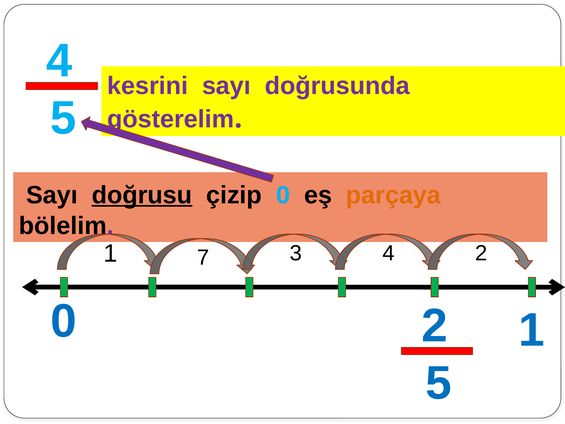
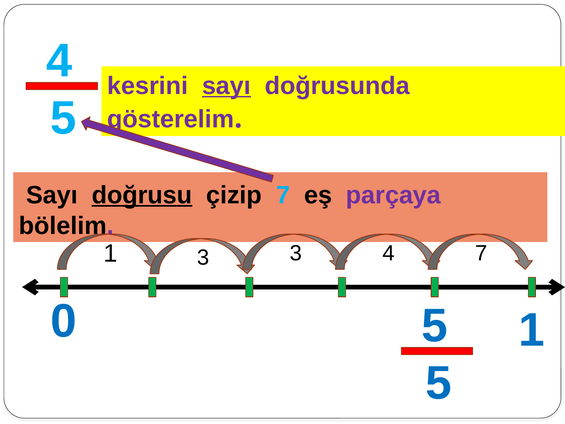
sayı at (226, 86) underline: none -> present
çizip 0: 0 -> 7
parçaya colour: orange -> purple
1 7: 7 -> 3
4 2: 2 -> 7
0 2: 2 -> 5
